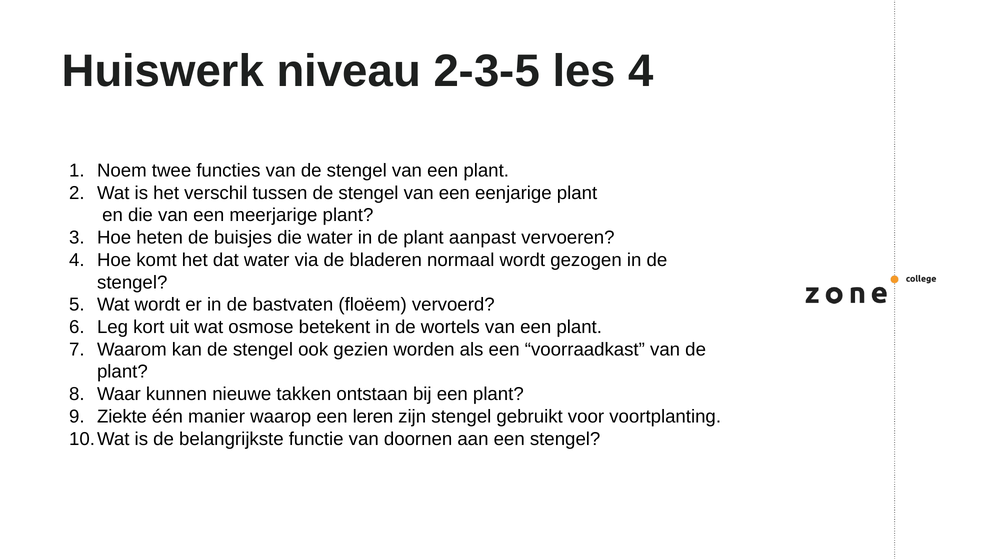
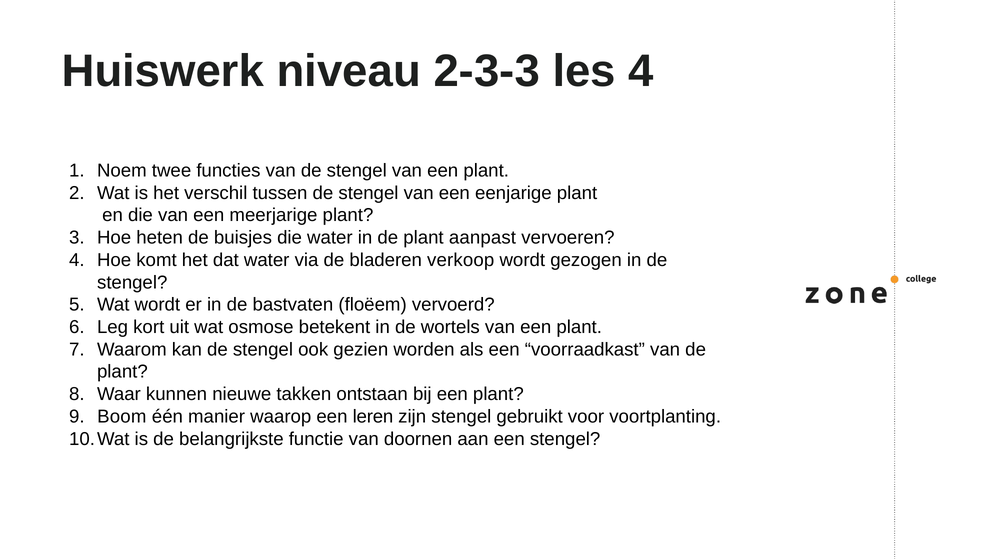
2-3-5: 2-3-5 -> 2-3-3
normaal: normaal -> verkoop
Ziekte: Ziekte -> Boom
